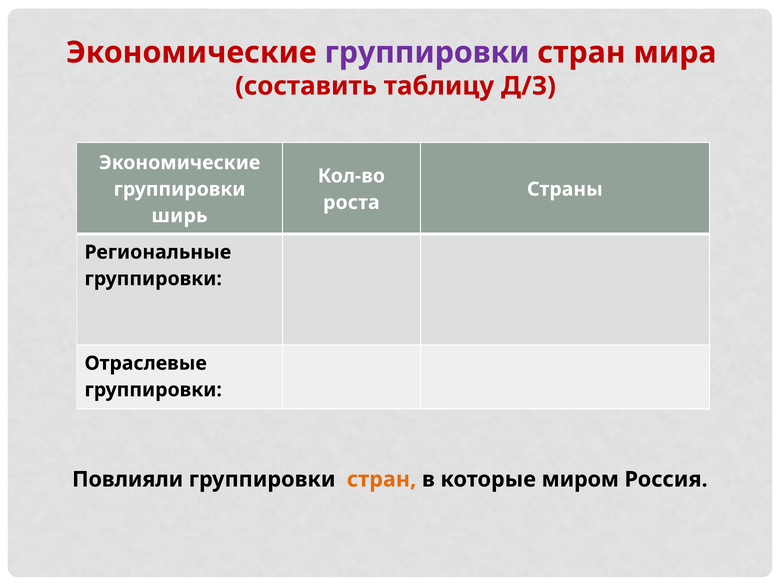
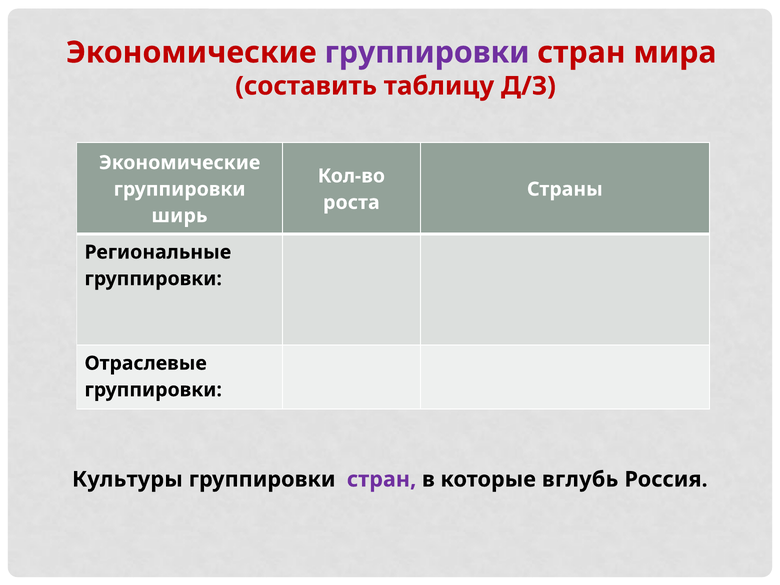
Повлияли: Повлияли -> Культуры
стран at (382, 479) colour: orange -> purple
миром: миром -> вглубь
